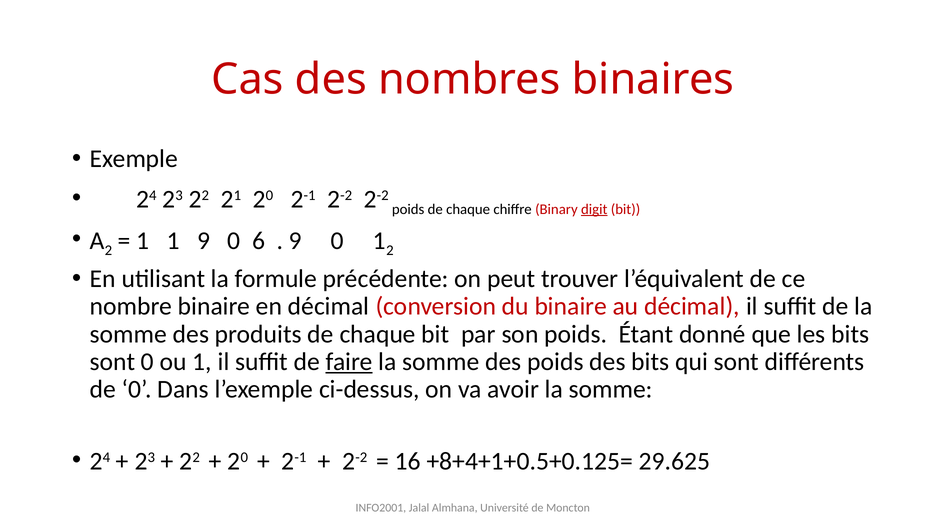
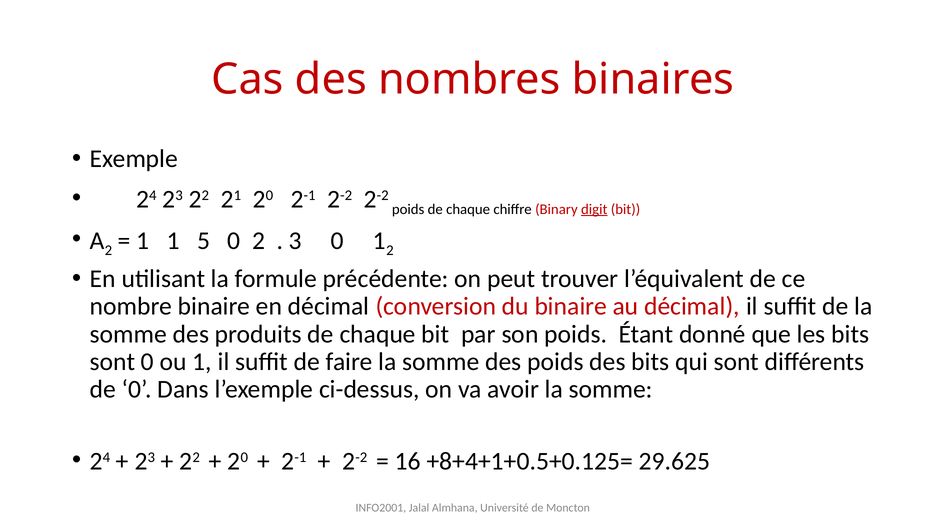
1 9: 9 -> 5
0 6: 6 -> 2
9 at (295, 241): 9 -> 3
faire underline: present -> none
